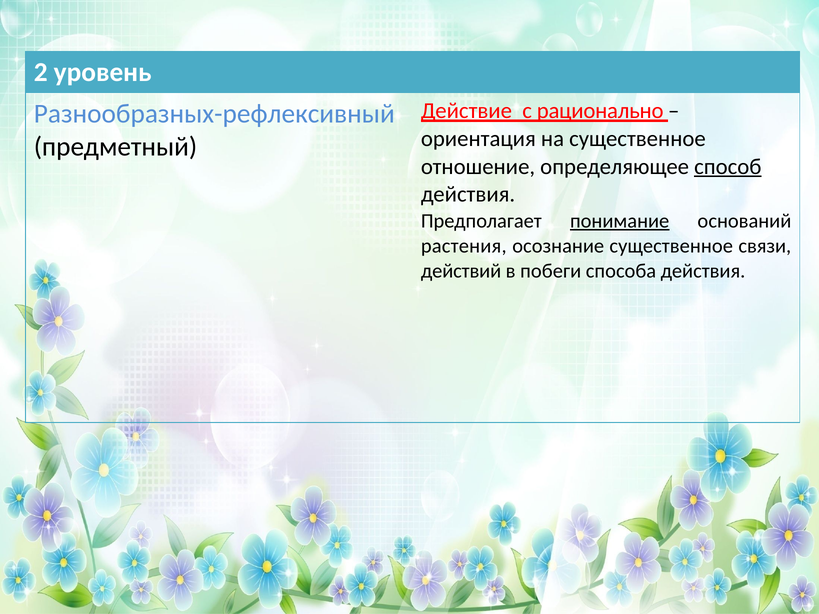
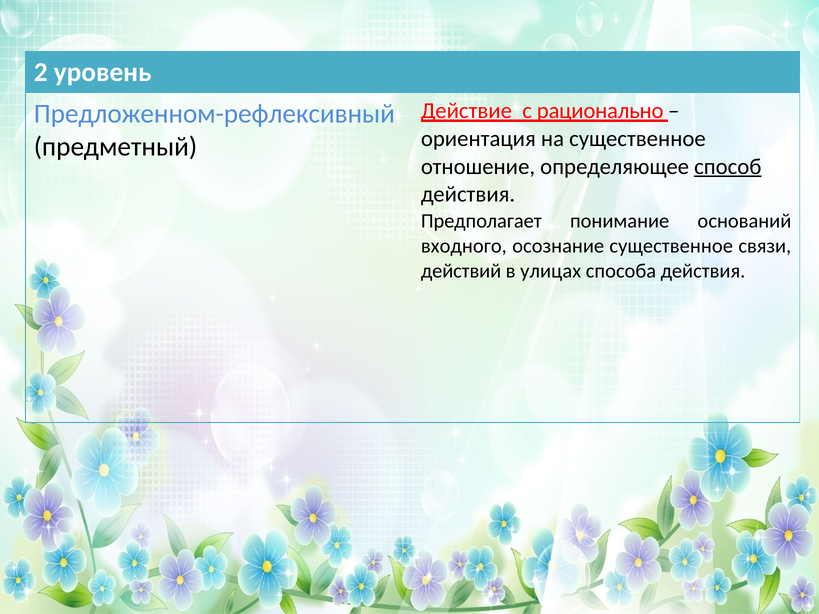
Разнообразных-рефлексивный: Разнообразных-рефлексивный -> Предложенном-рефлексивный
понимание underline: present -> none
растения: растения -> входного
побеги: побеги -> улицах
